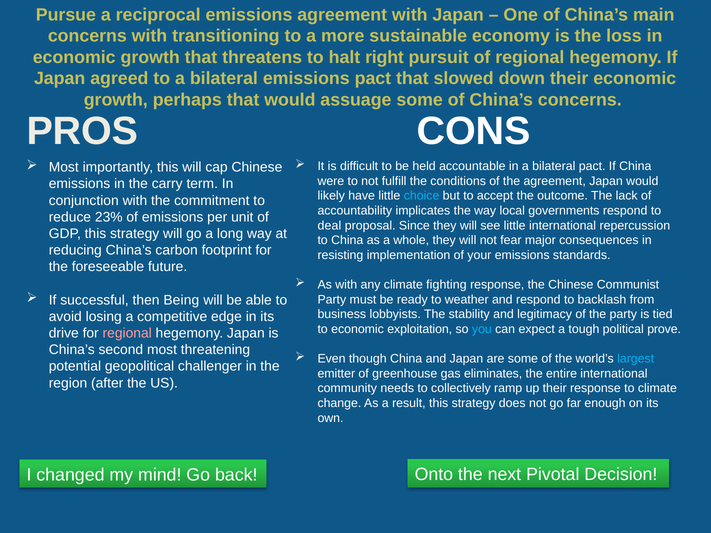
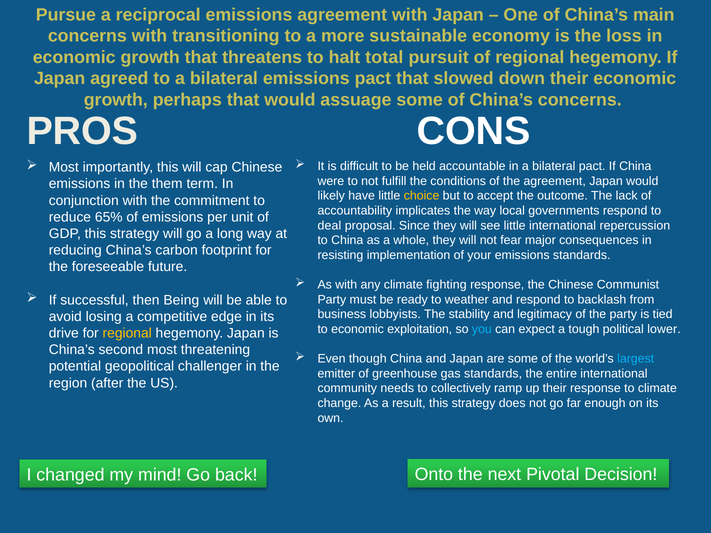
right: right -> total
carry: carry -> them
choice colour: light blue -> yellow
23%: 23% -> 65%
prove: prove -> lower
regional at (127, 333) colour: pink -> yellow
gas eliminates: eliminates -> standards
